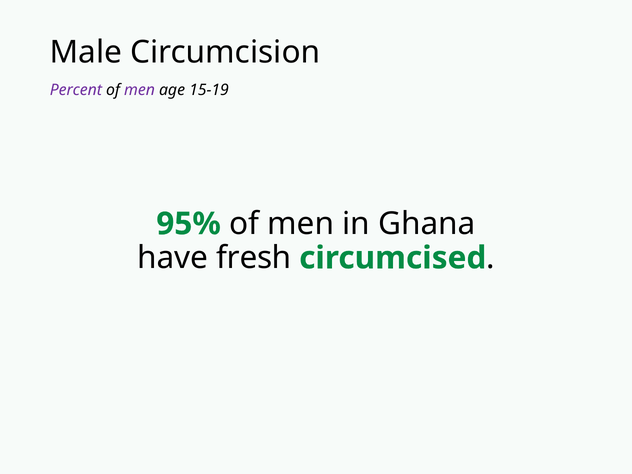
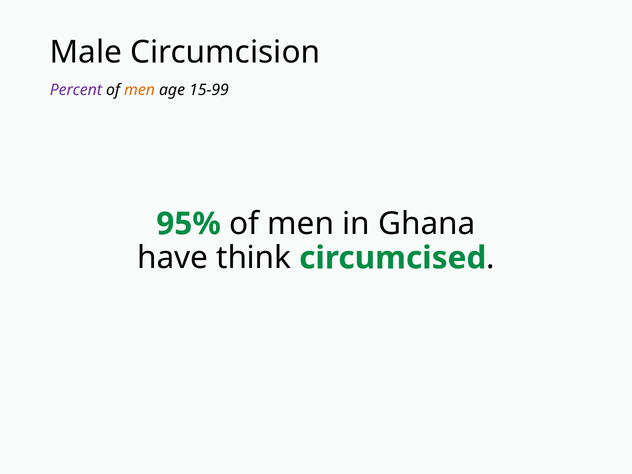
men at (140, 90) colour: purple -> orange
15-19: 15-19 -> 15-99
fresh: fresh -> think
